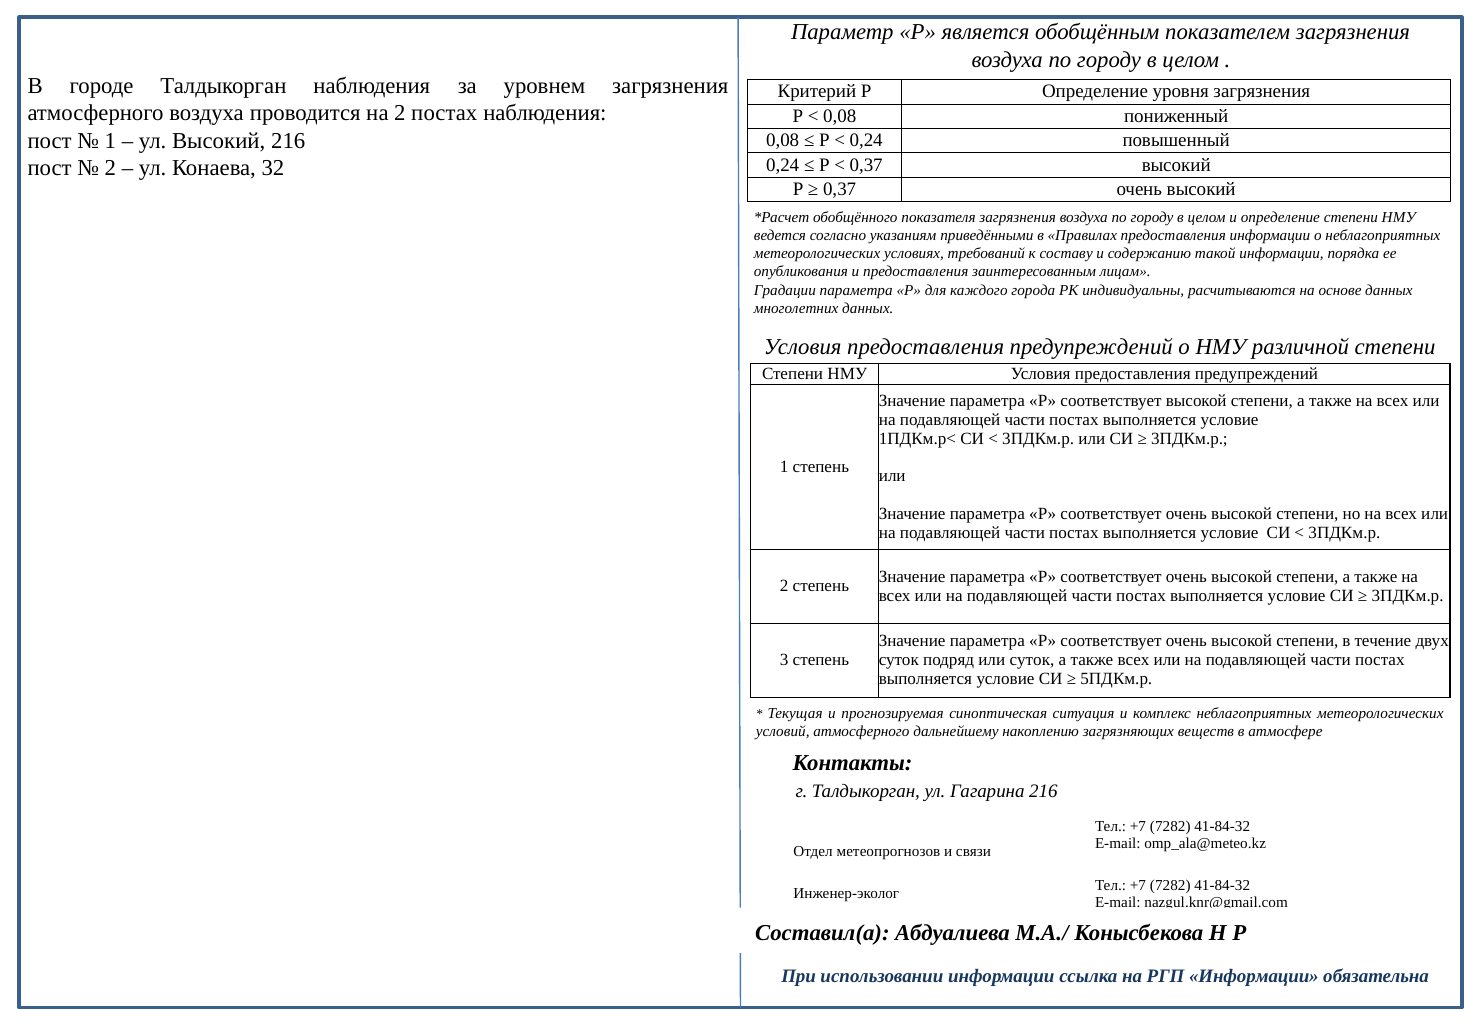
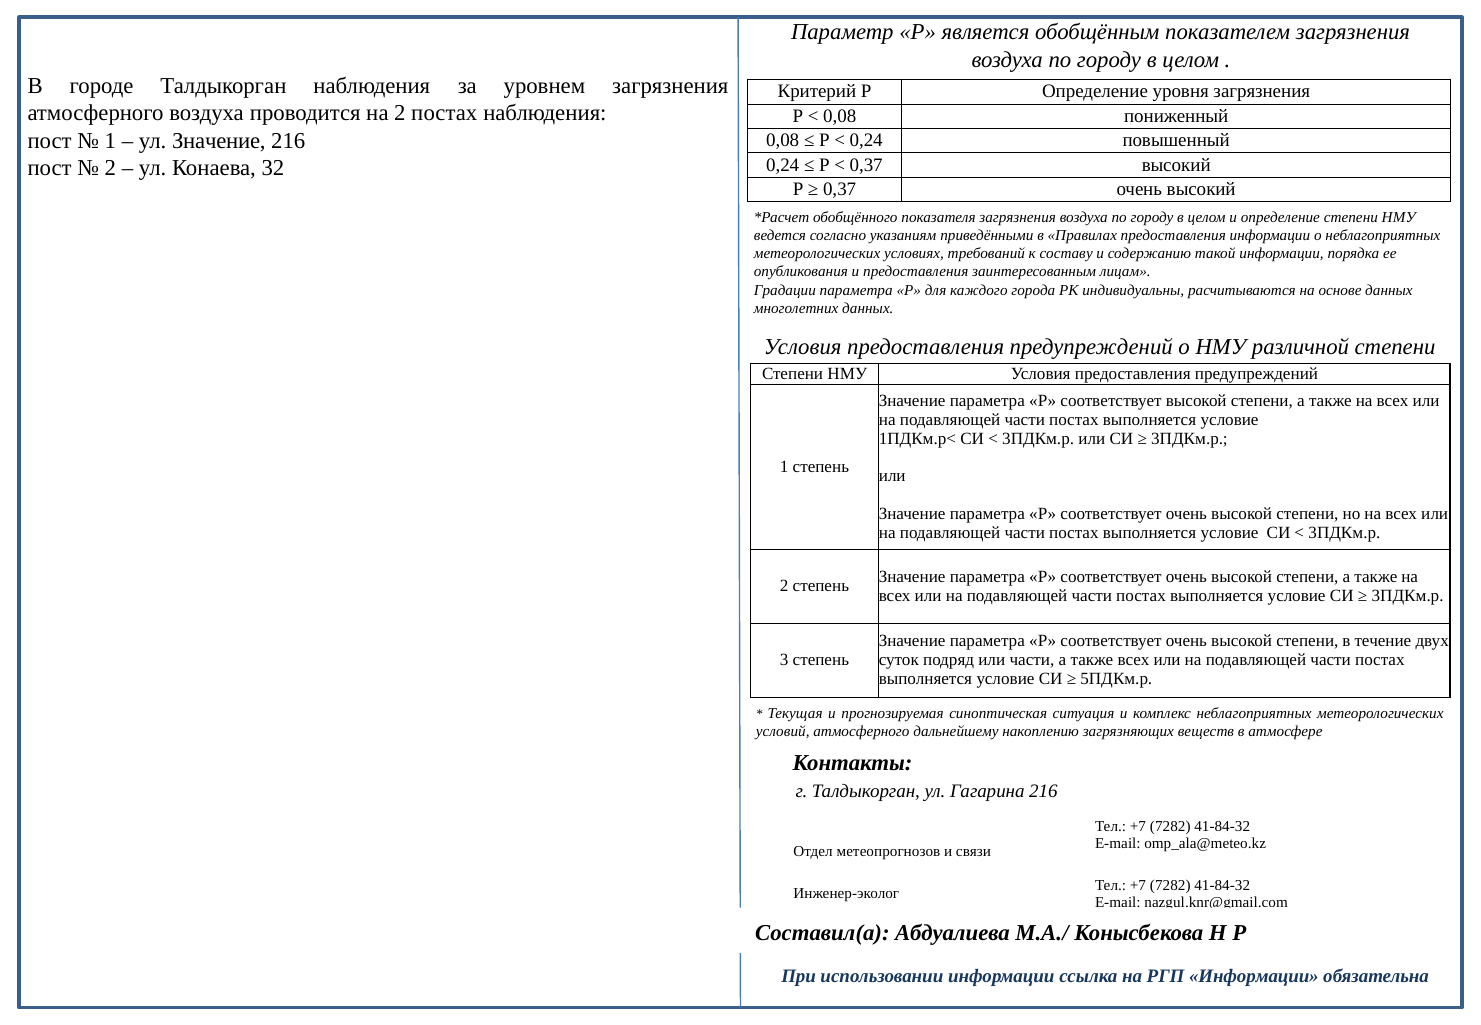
ул Высокий: Высокий -> Значение
или суток: суток -> части
